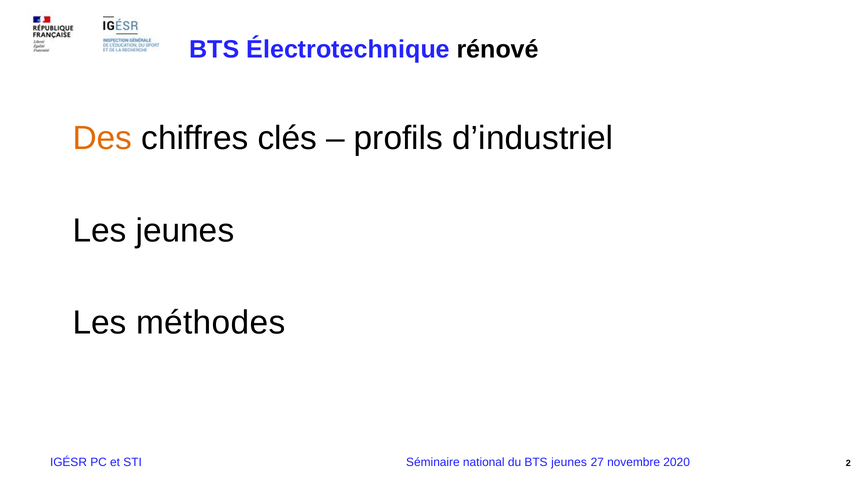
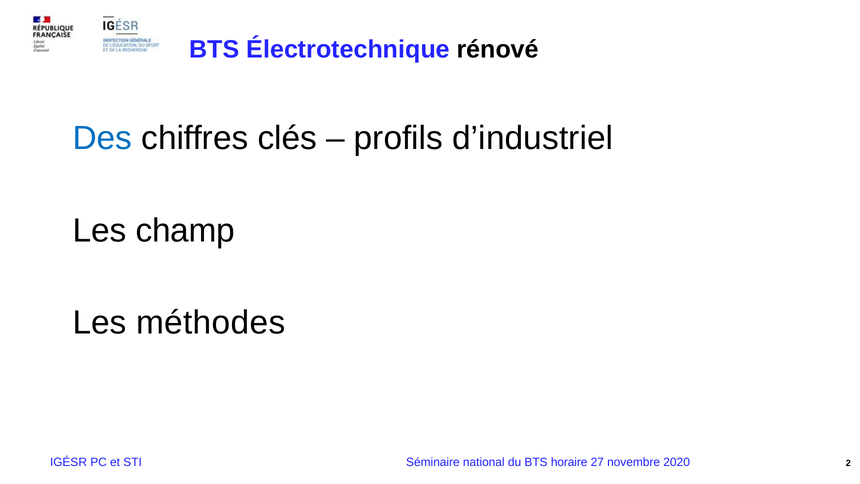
Des colour: orange -> blue
Les jeunes: jeunes -> champ
BTS jeunes: jeunes -> horaire
